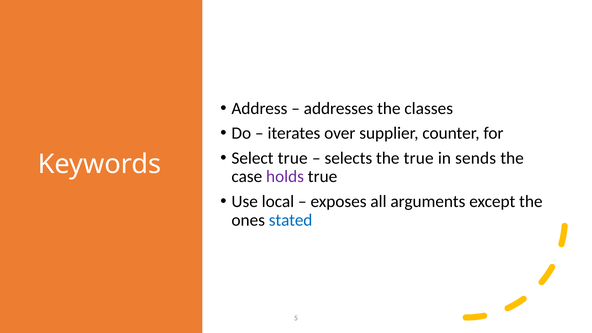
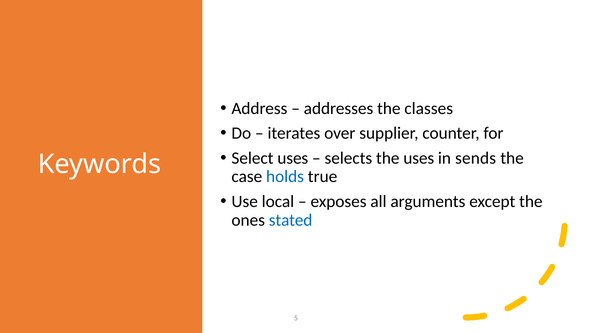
Select true: true -> uses
the true: true -> uses
holds colour: purple -> blue
